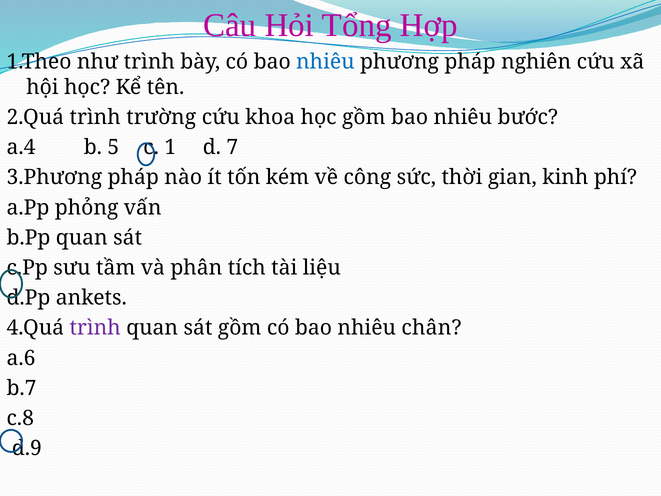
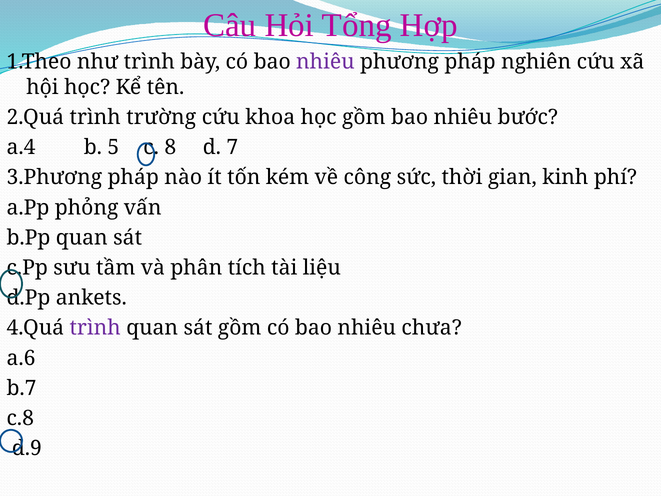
nhiêu at (325, 62) colour: blue -> purple
1: 1 -> 8
chân: chân -> chưa
